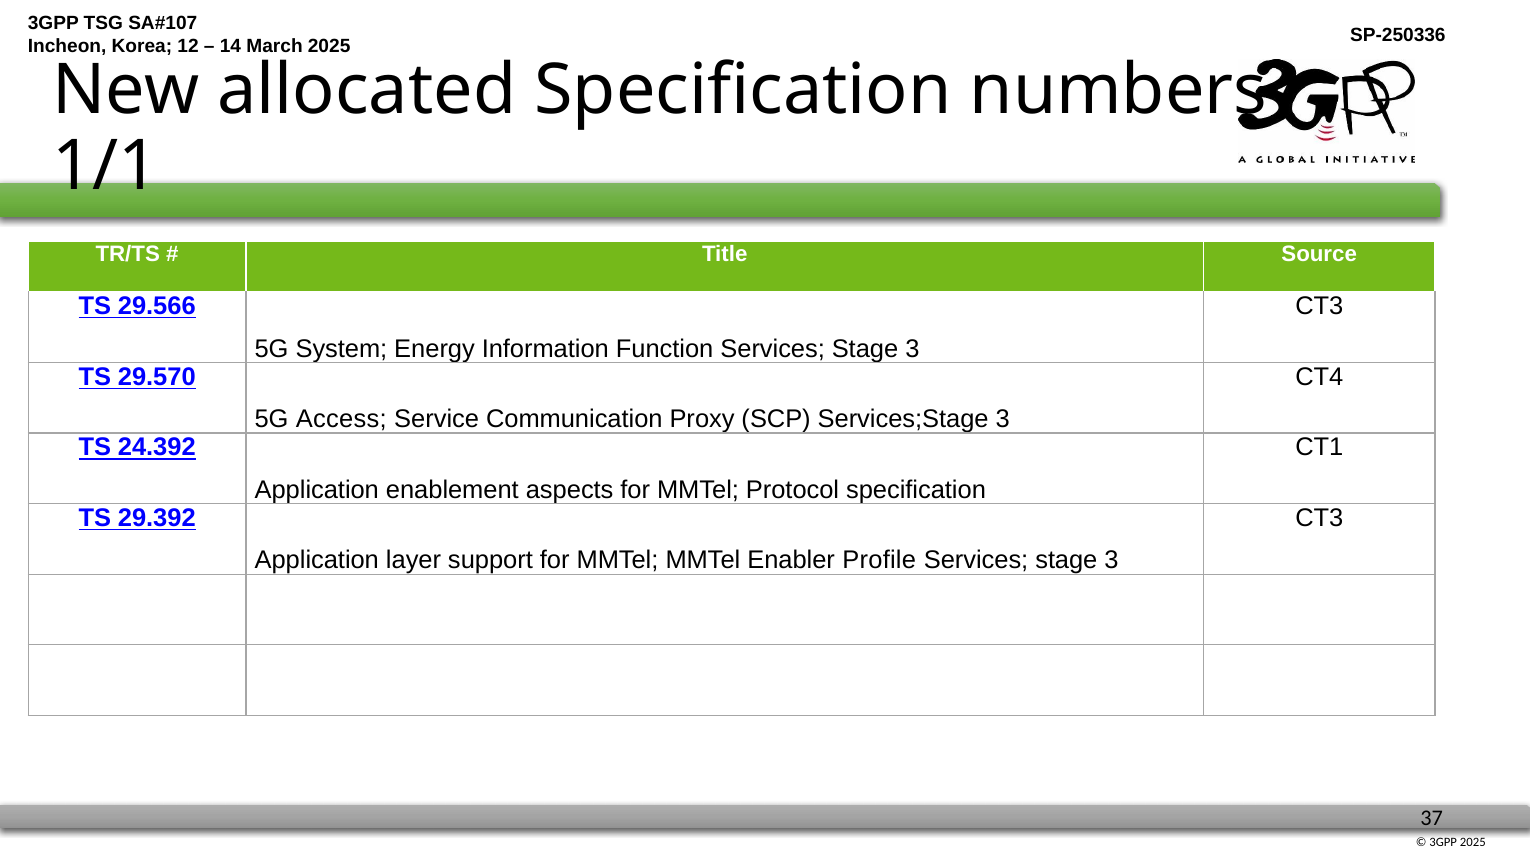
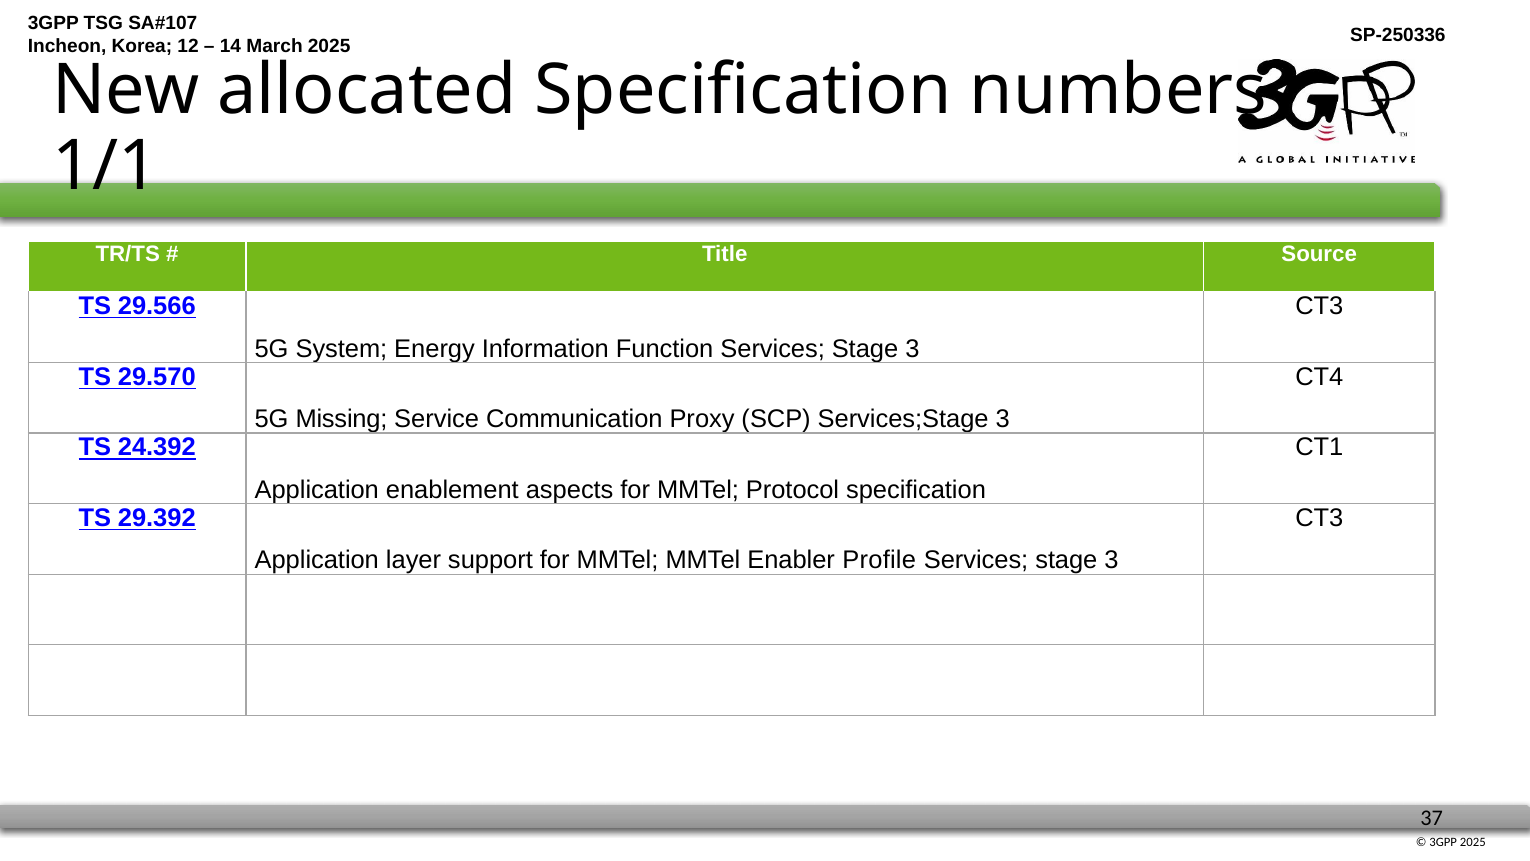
Access: Access -> Missing
